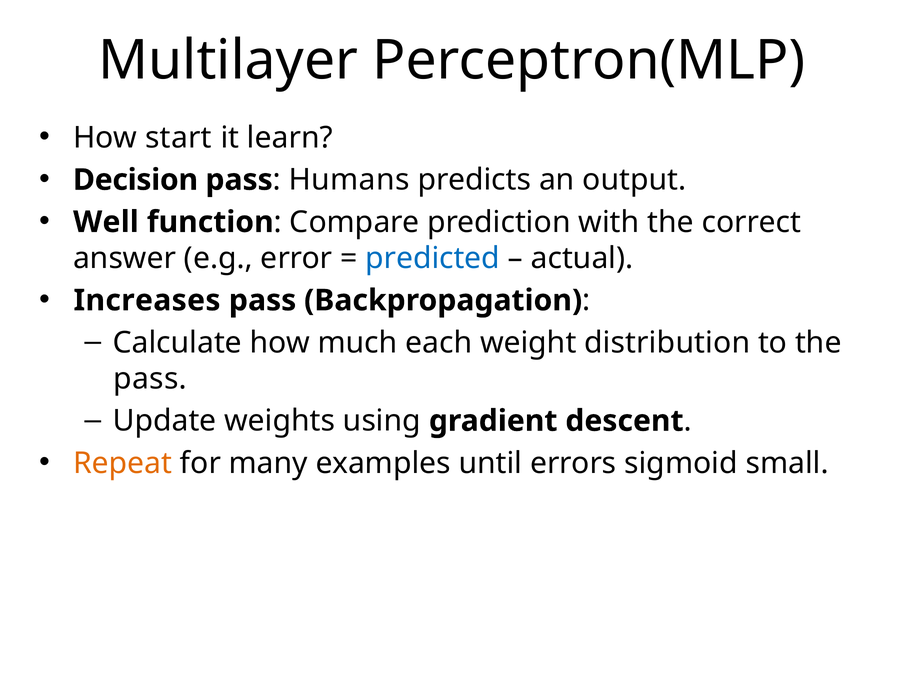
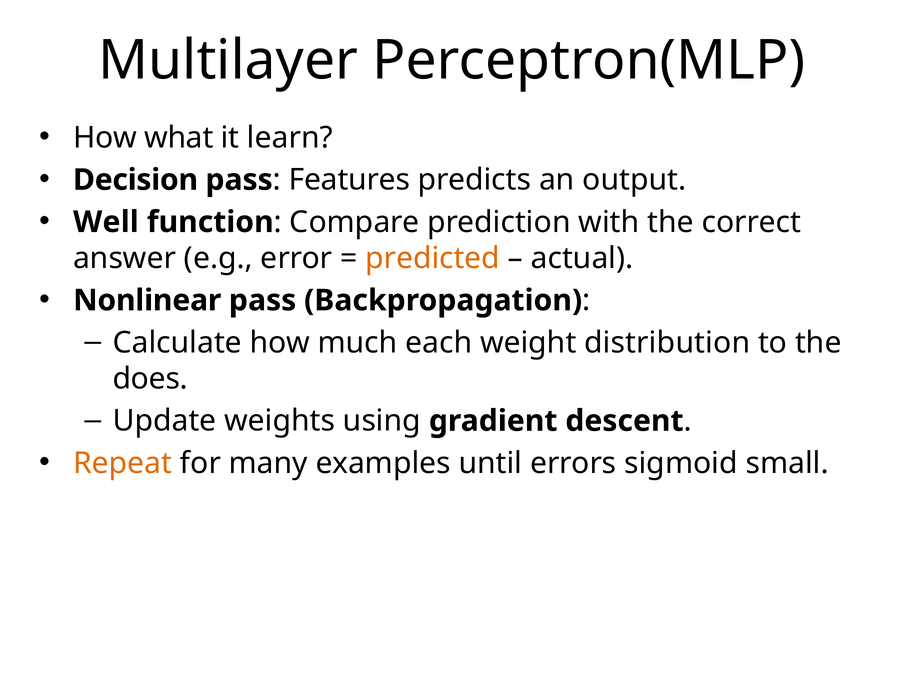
start: start -> what
Humans: Humans -> Features
predicted colour: blue -> orange
Increases: Increases -> Nonlinear
pass at (150, 379): pass -> does
